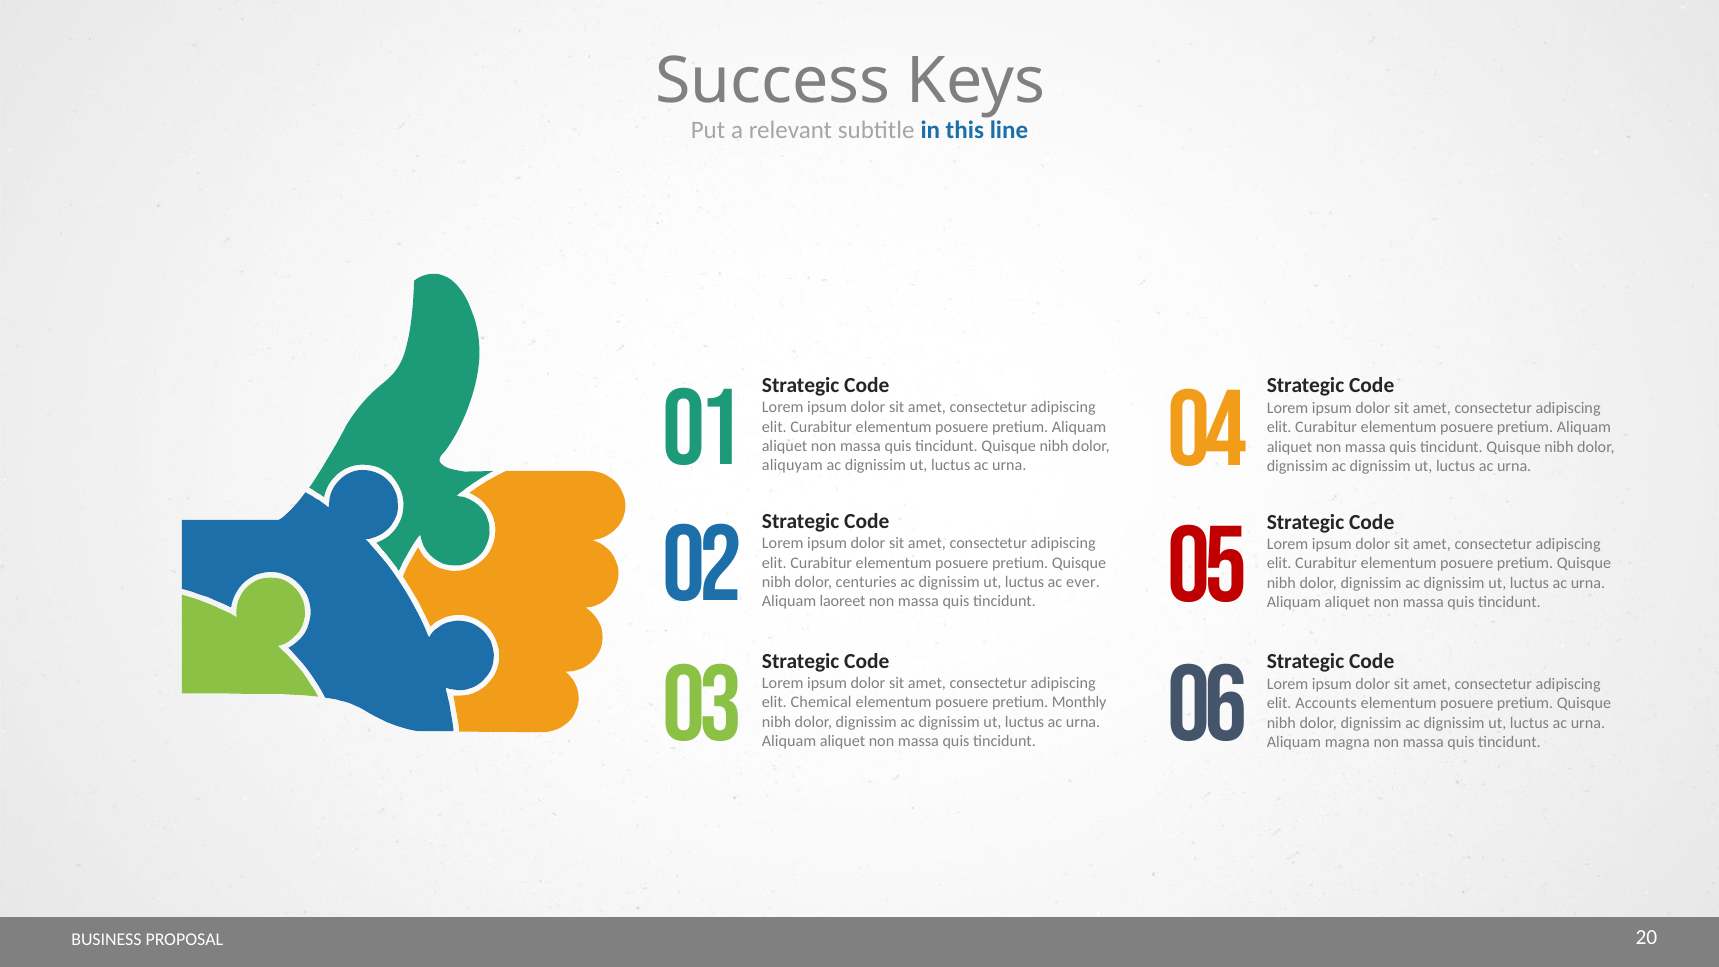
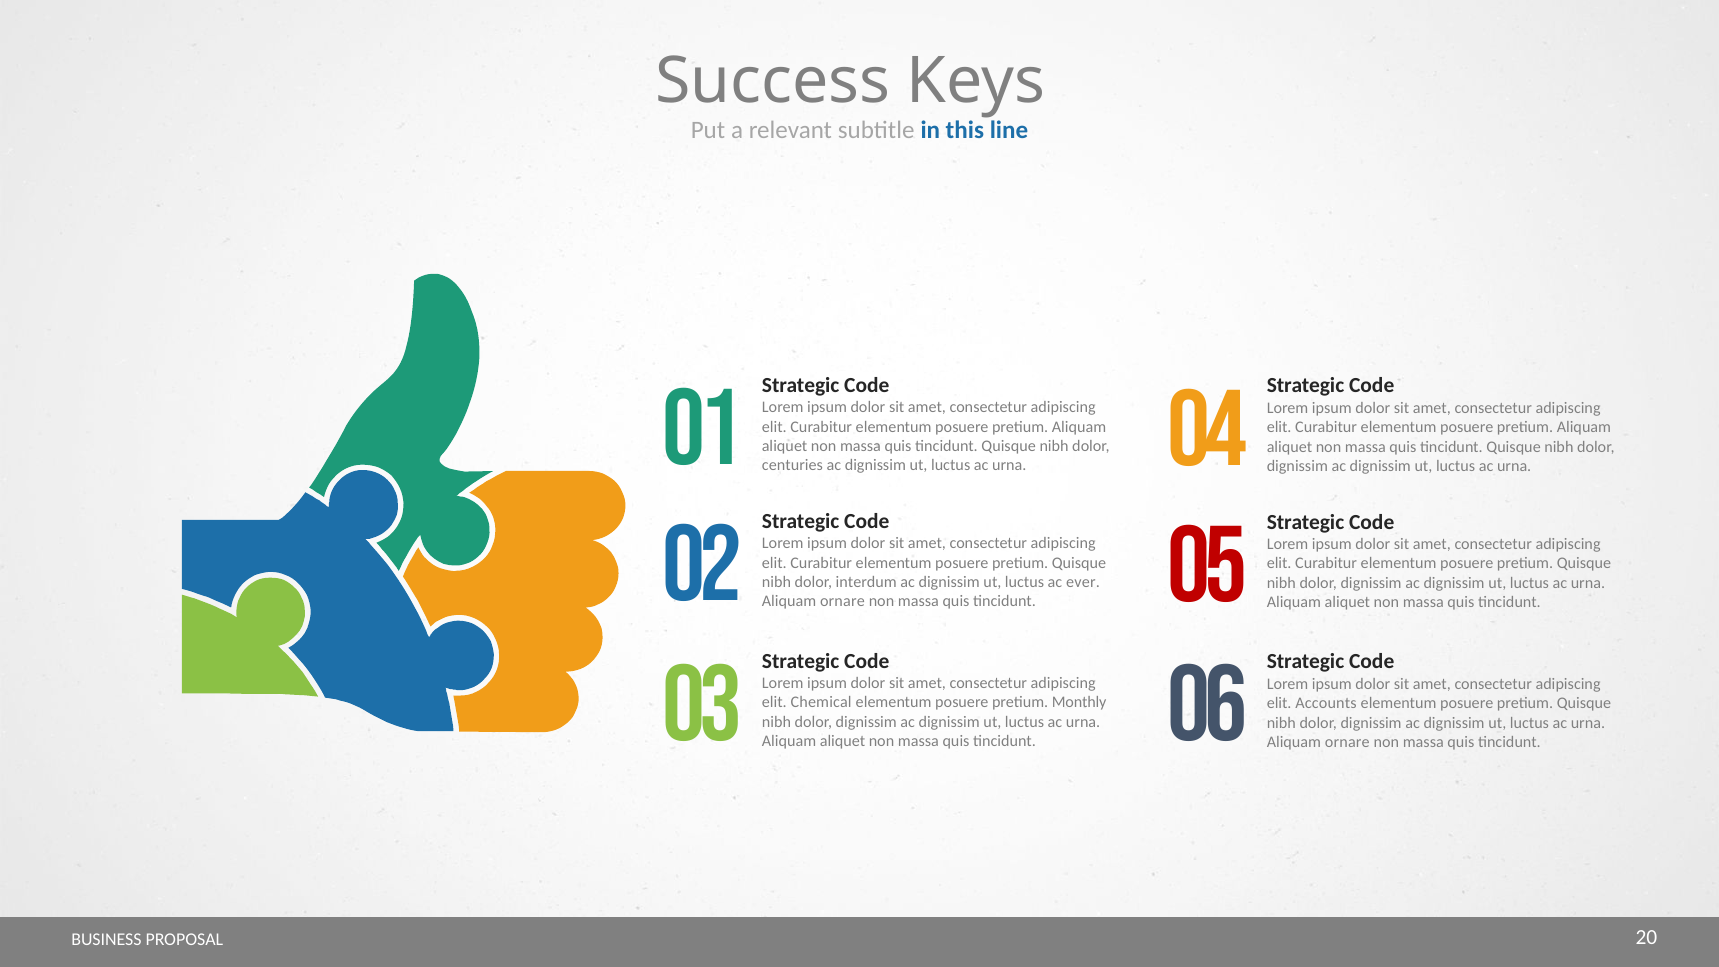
aliquyam: aliquyam -> centuries
centuries: centuries -> interdum
laoreet at (843, 602): laoreet -> ornare
magna at (1347, 742): magna -> ornare
